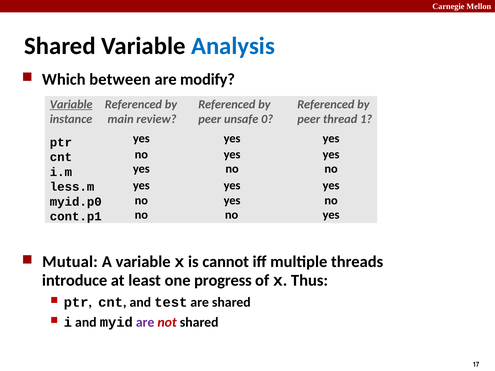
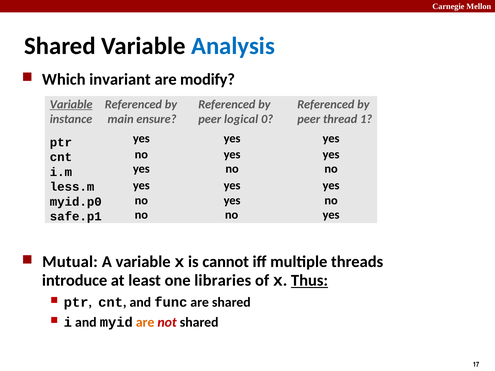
between: between -> invariant
review: review -> ensure
unsafe: unsafe -> logical
cont.p1: cont.p1 -> safe.p1
progress: progress -> libraries
Thus underline: none -> present
test: test -> func
are at (145, 322) colour: purple -> orange
